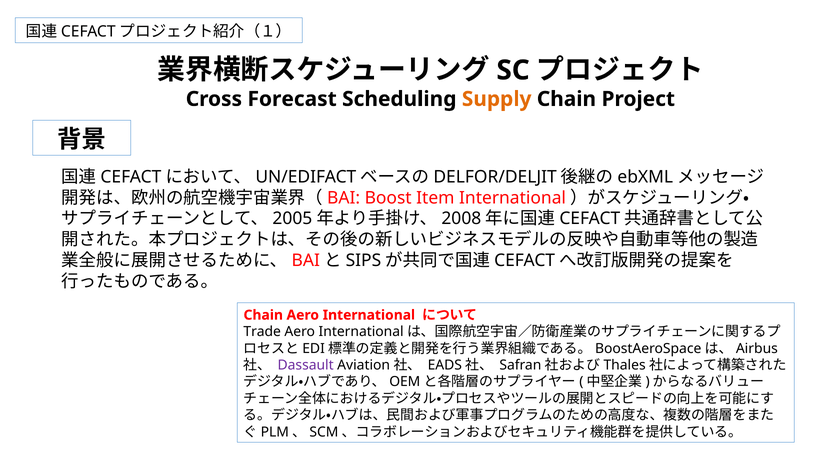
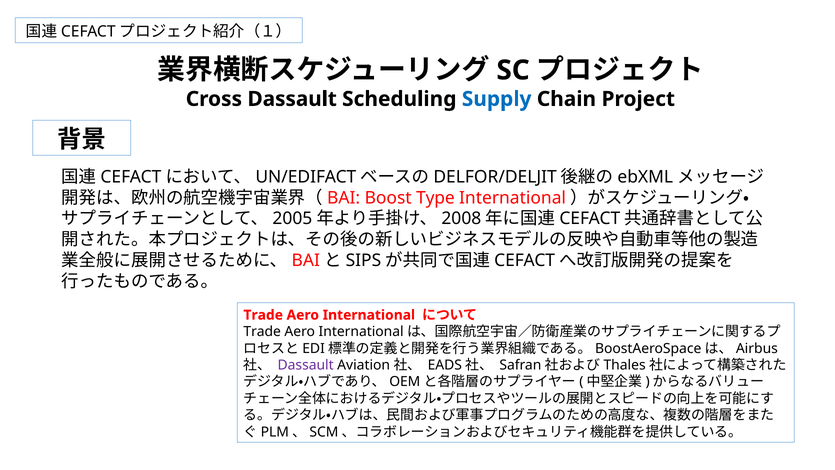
Cross Forecast: Forecast -> Dassault
Supply colour: orange -> blue
Item: Item -> Type
Chain at (263, 315): Chain -> Trade
